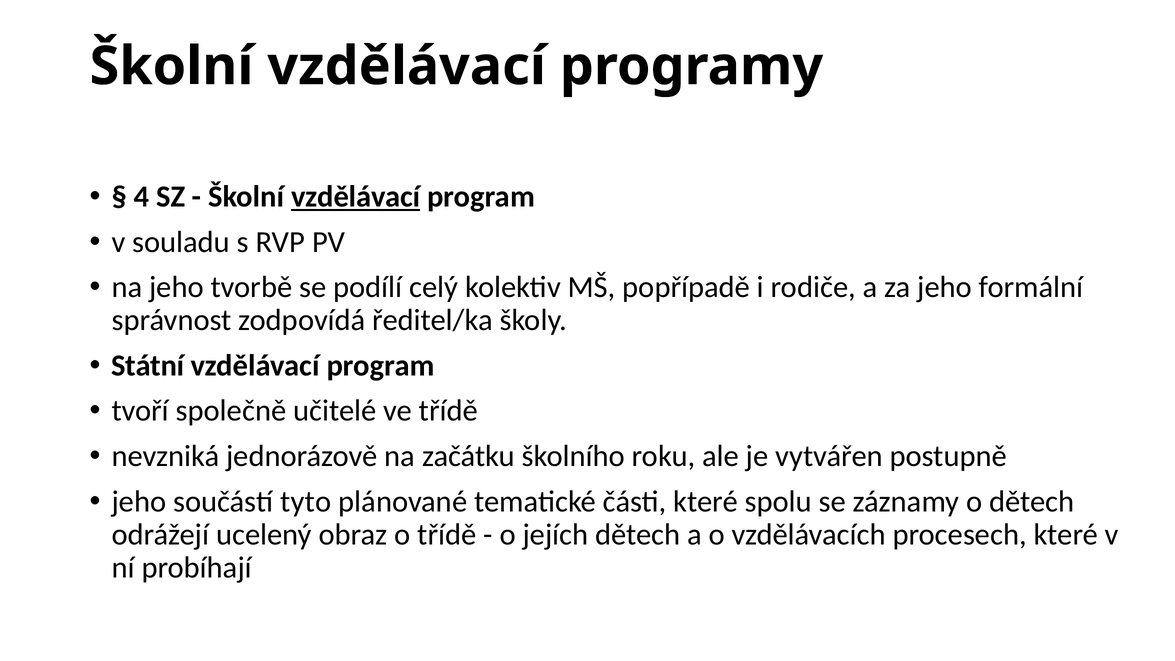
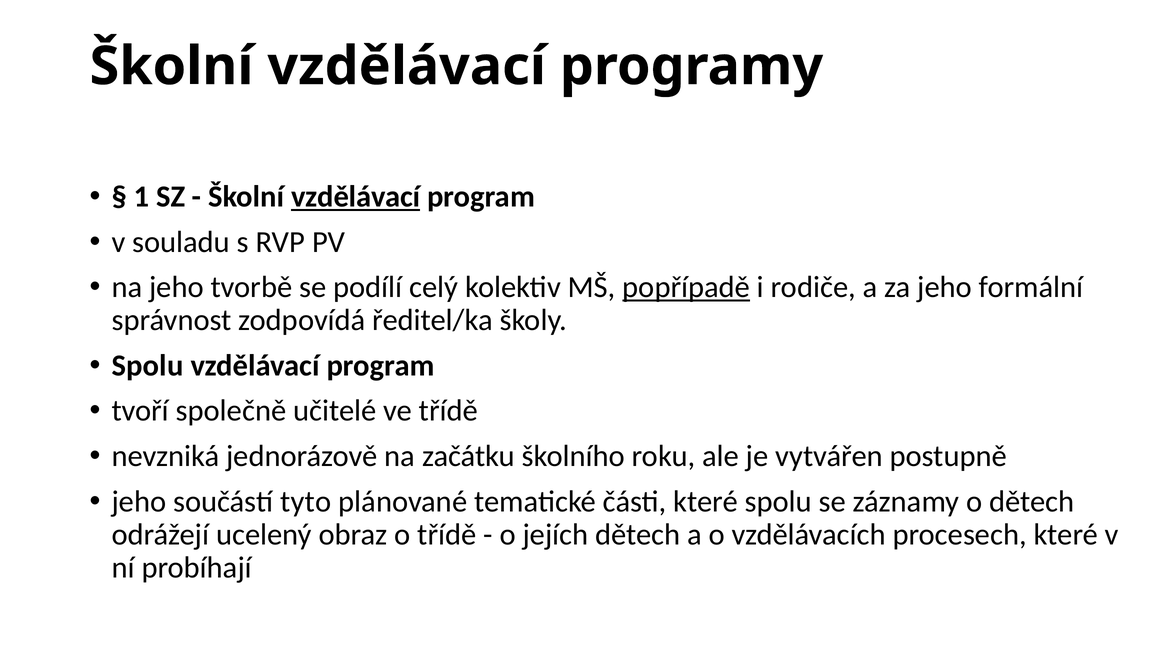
4: 4 -> 1
popřípadě underline: none -> present
Státní at (148, 366): Státní -> Spolu
